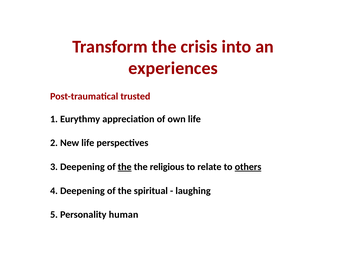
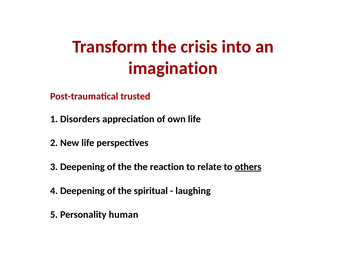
experiences: experiences -> imagination
Eurythmy: Eurythmy -> Disorders
the at (125, 167) underline: present -> none
religious: religious -> reaction
